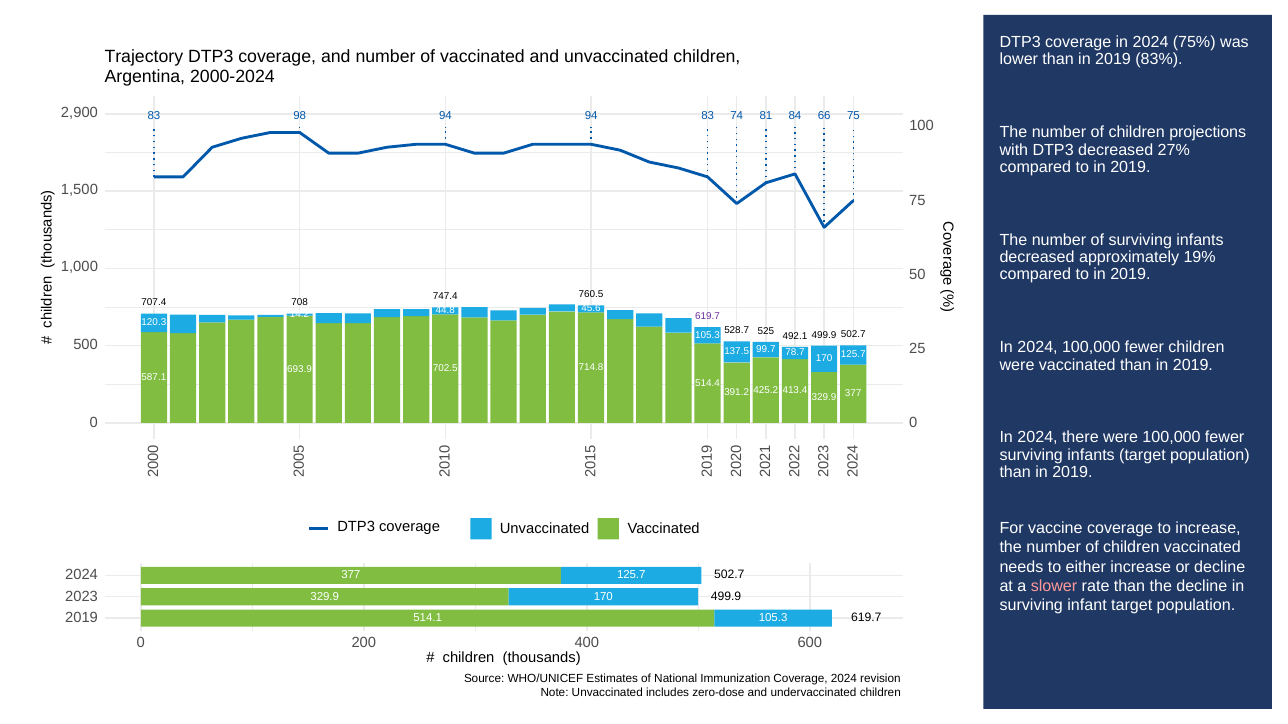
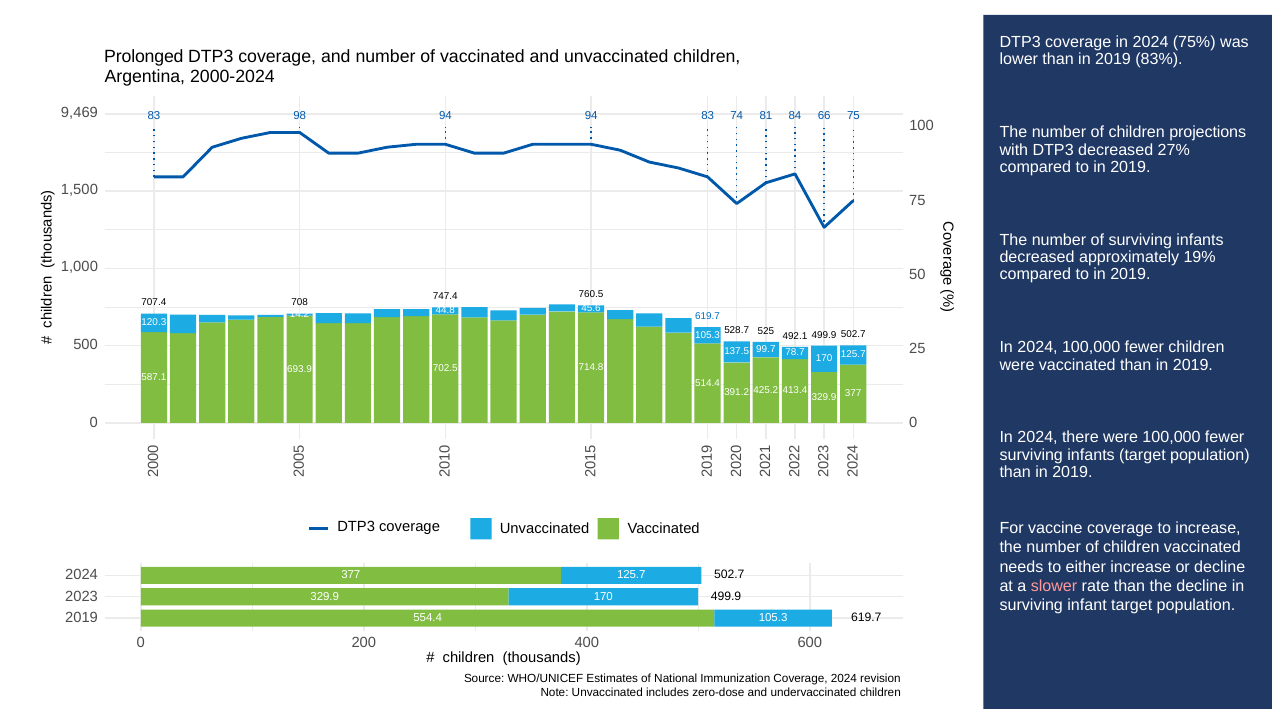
Trajectory: Trajectory -> Prolonged
2,900: 2,900 -> 9,469
619.7 at (708, 316) colour: purple -> blue
514.1: 514.1 -> 554.4
